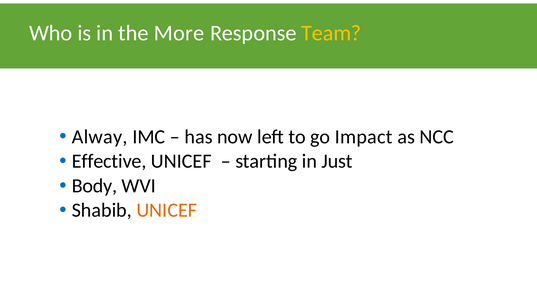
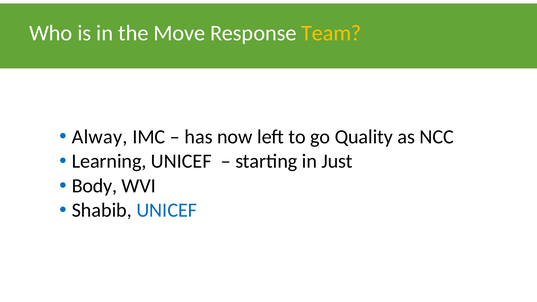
More: More -> Move
Impact: Impact -> Quality
Effective: Effective -> Learning
UNICEF at (167, 210) colour: orange -> blue
